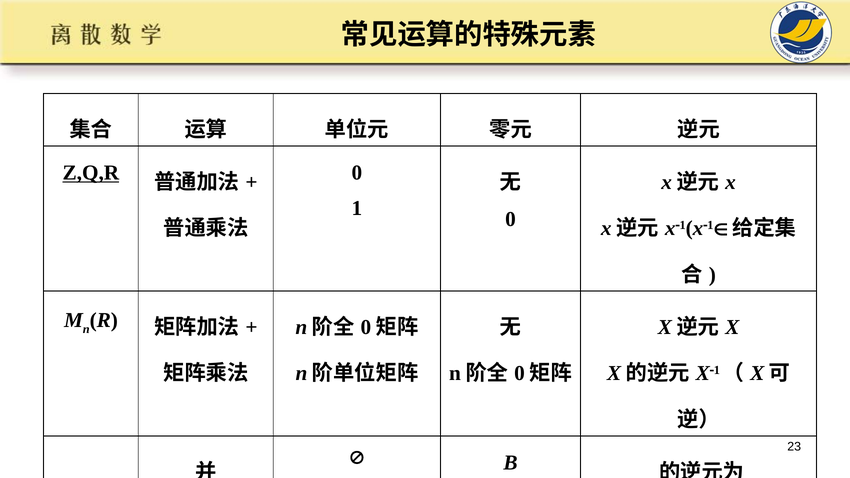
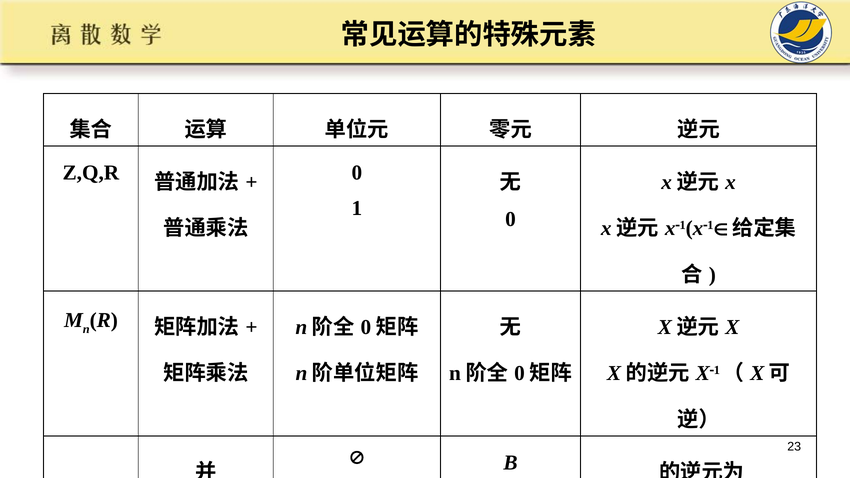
Z,Q,R underline: present -> none
